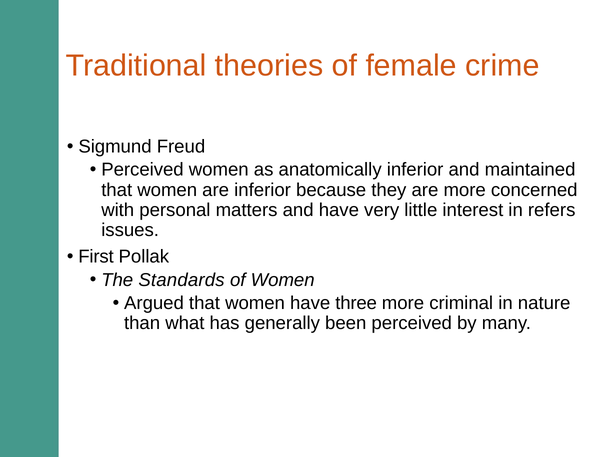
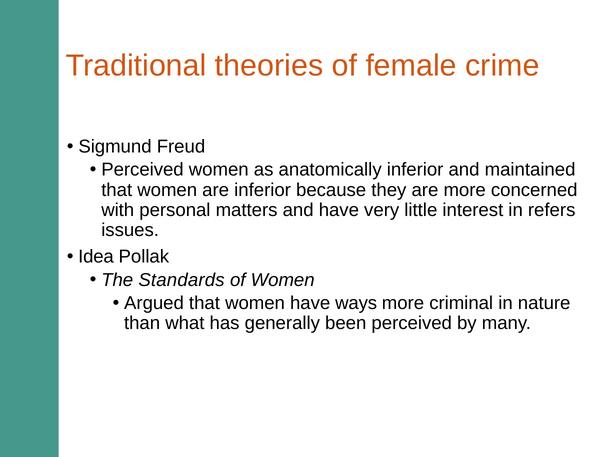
First: First -> Idea
three: three -> ways
